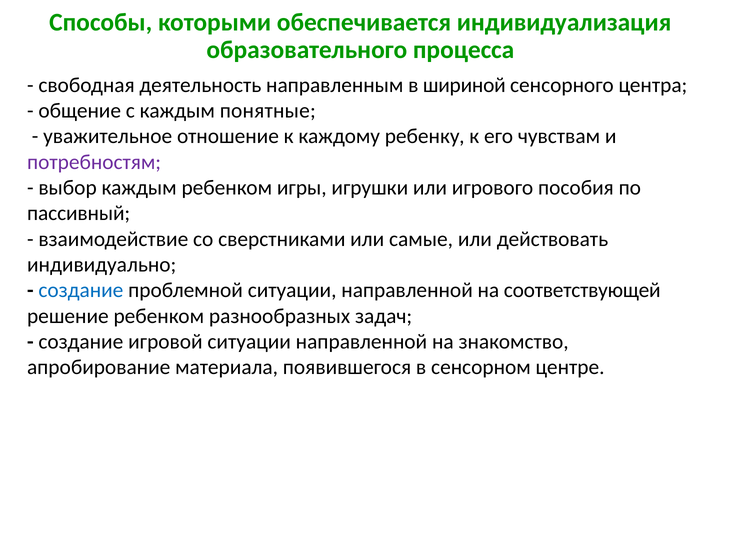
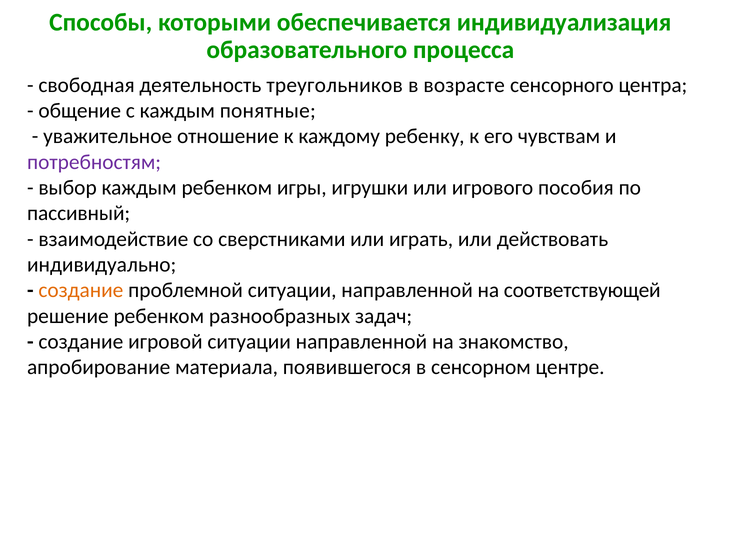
направленным: направленным -> треугольников
шириной: шириной -> возрасте
самые: самые -> играть
создание at (81, 290) colour: blue -> orange
